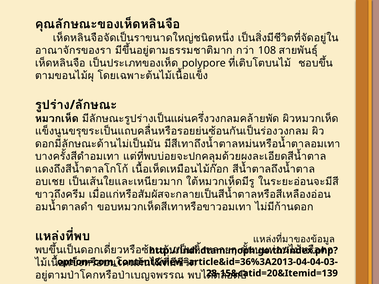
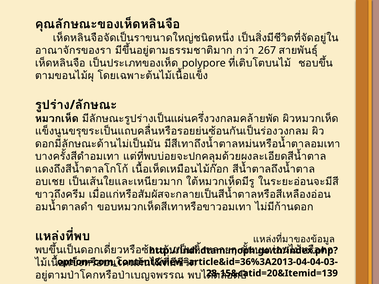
108: 108 -> 267
